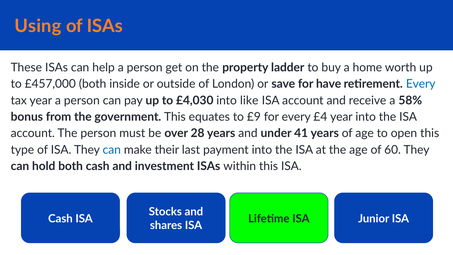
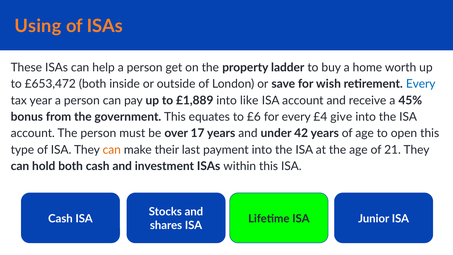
£457,000: £457,000 -> £653,472
have: have -> wish
£4,030: £4,030 -> £1,889
58%: 58% -> 45%
£9: £9 -> £6
£4 year: year -> give
28: 28 -> 17
41: 41 -> 42
can at (112, 150) colour: blue -> orange
60: 60 -> 21
